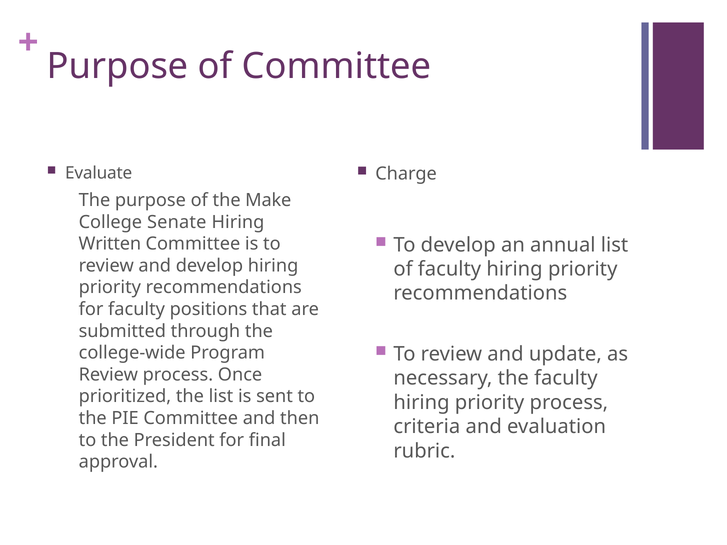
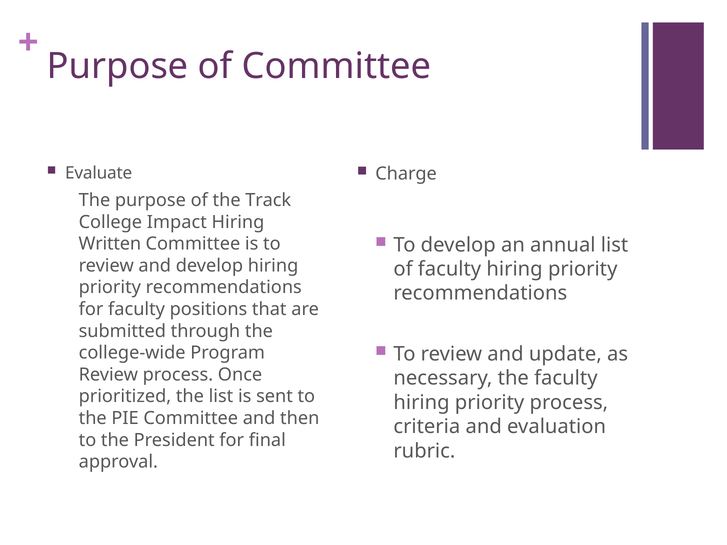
Make: Make -> Track
Senate: Senate -> Impact
